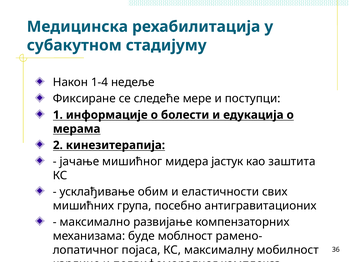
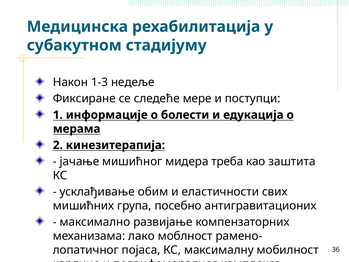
1-4: 1-4 -> 1-3
јастук: јастук -> треба
буде: буде -> лако
